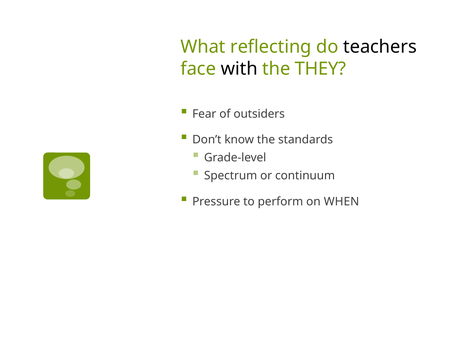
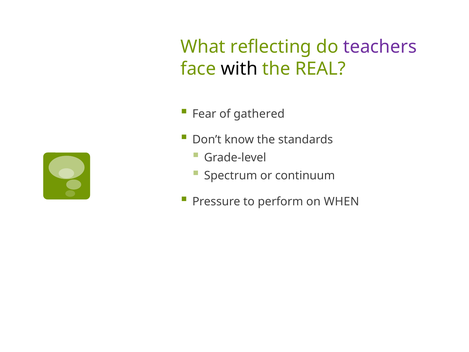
teachers colour: black -> purple
THEY: THEY -> REAL
outsiders: outsiders -> gathered
